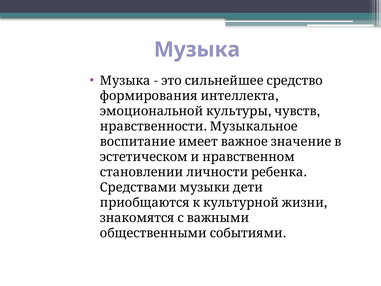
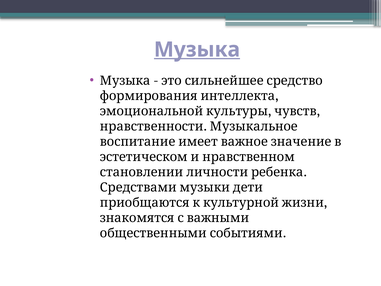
Музыка at (197, 50) underline: none -> present
